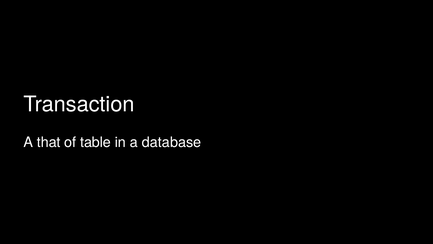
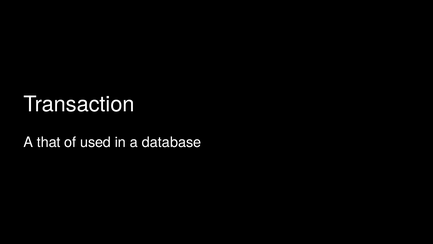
table: table -> used
